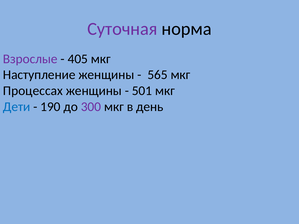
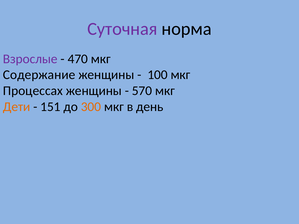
405: 405 -> 470
Наступление: Наступление -> Содержание
565: 565 -> 100
501: 501 -> 570
Дети colour: blue -> orange
190: 190 -> 151
300 colour: purple -> orange
